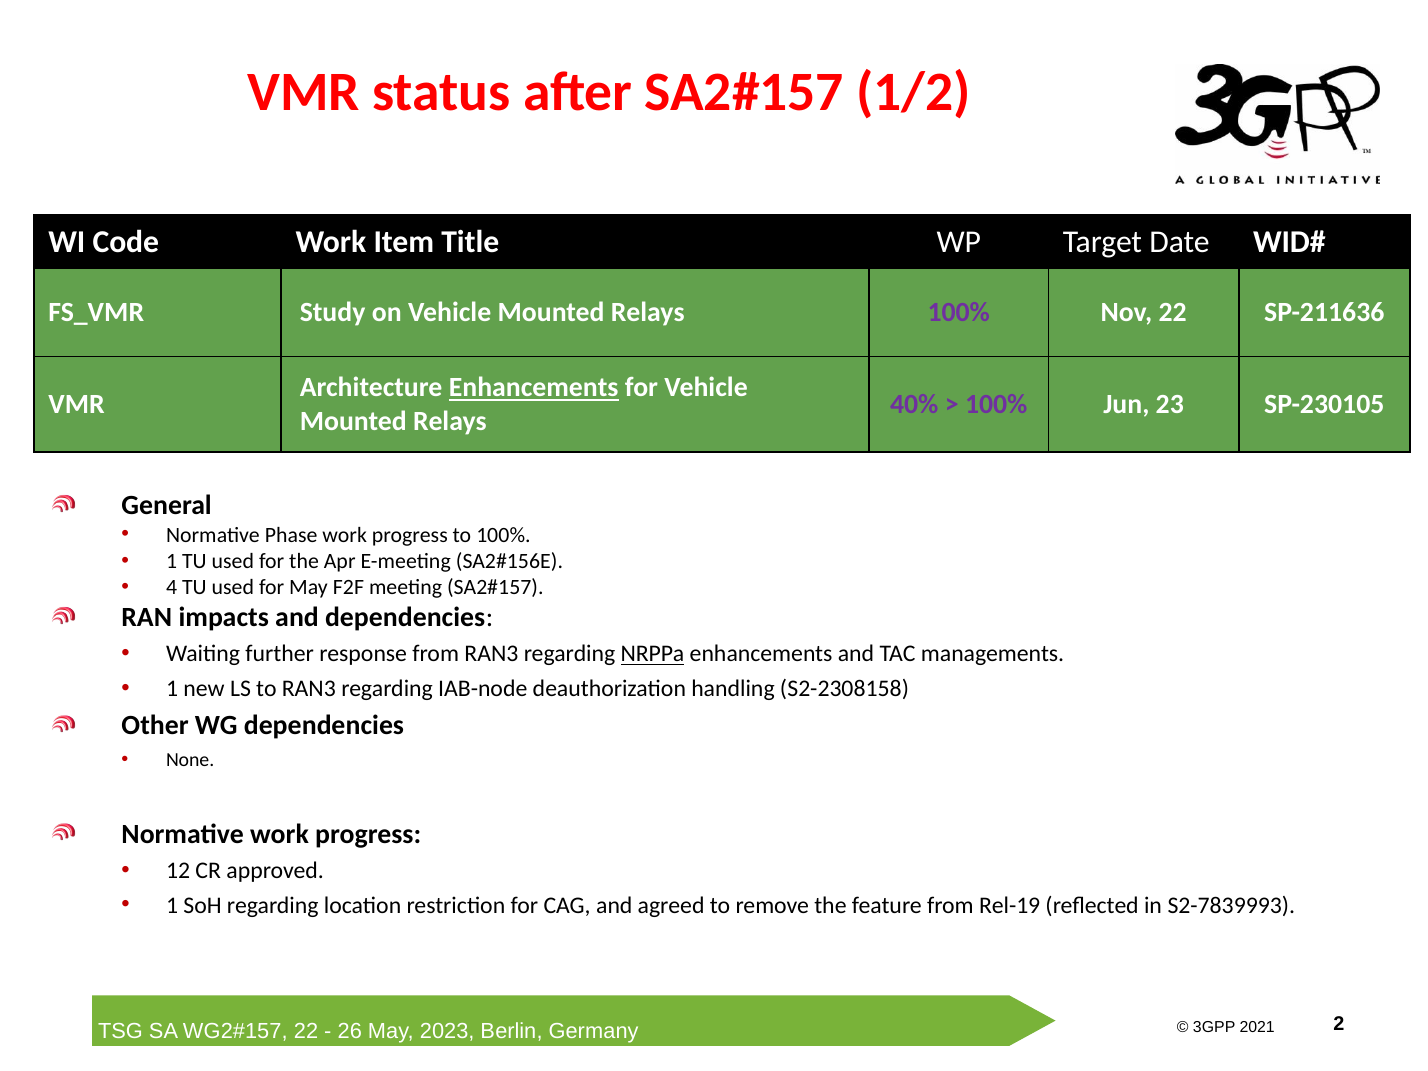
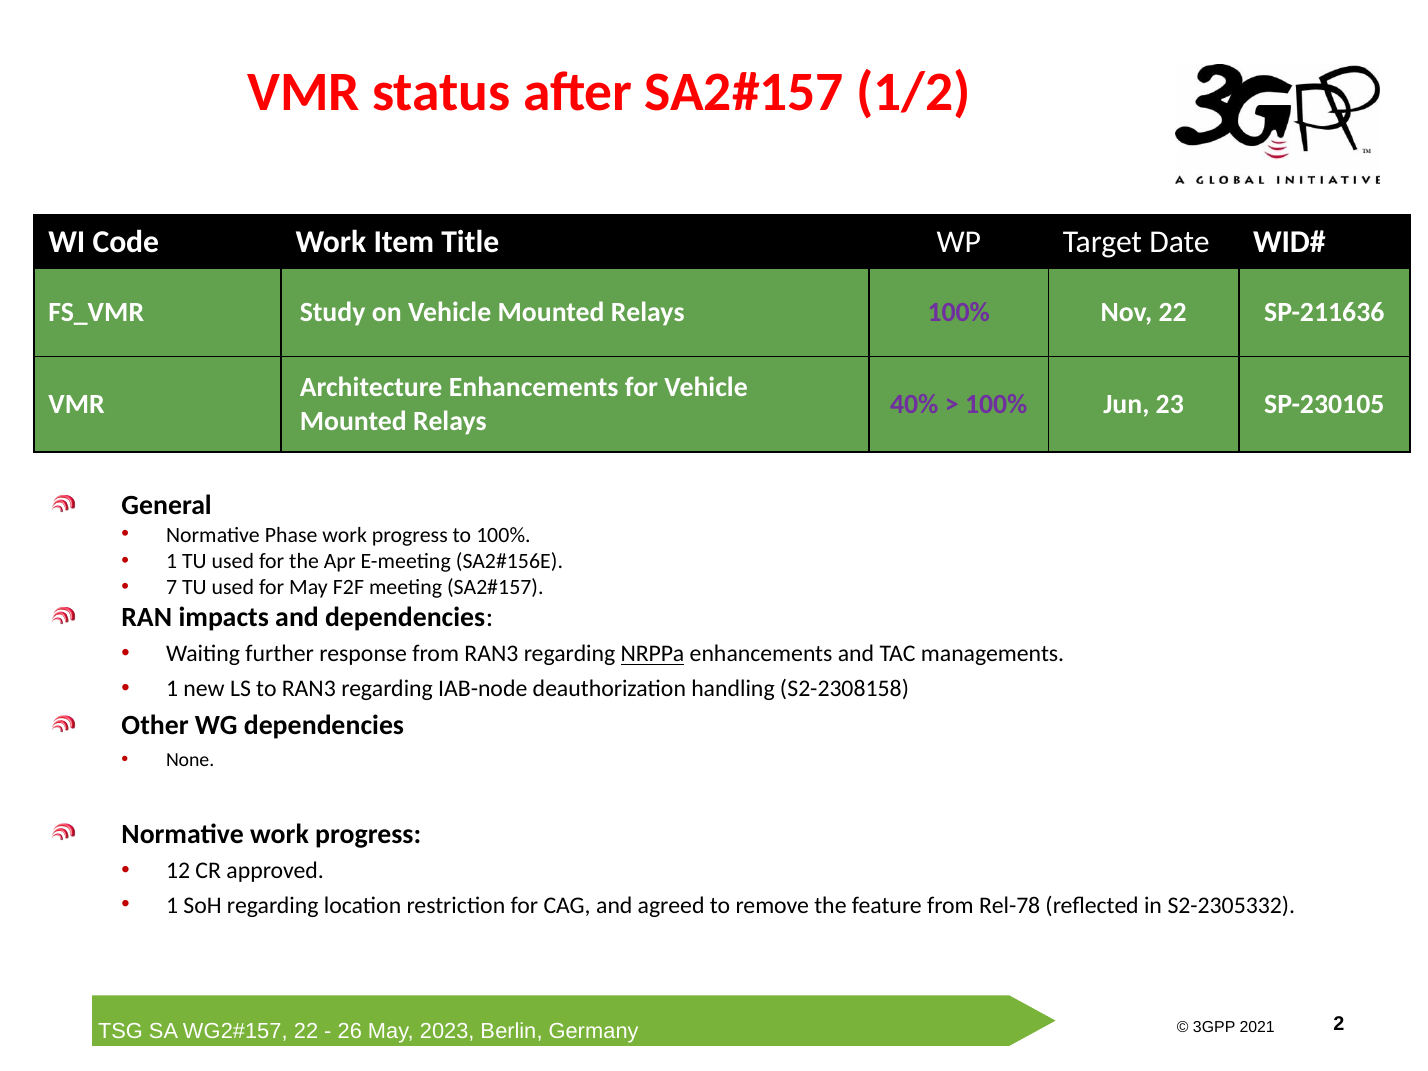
Enhancements at (534, 388) underline: present -> none
4: 4 -> 7
Rel-19: Rel-19 -> Rel-78
S2-7839993: S2-7839993 -> S2-2305332
